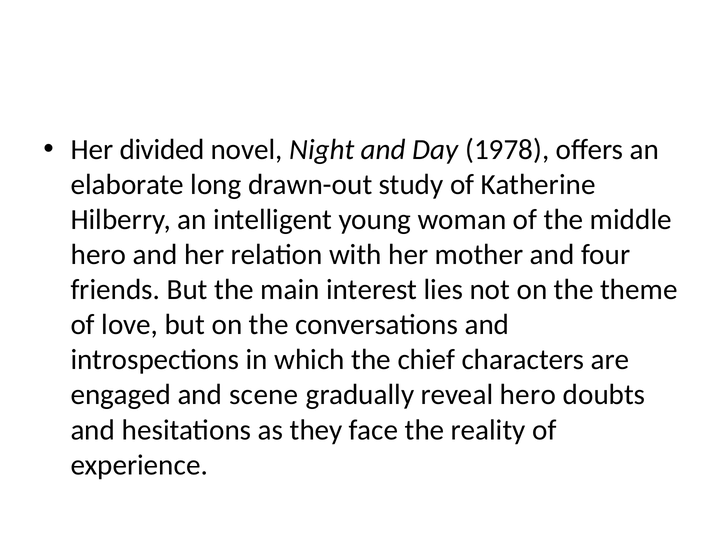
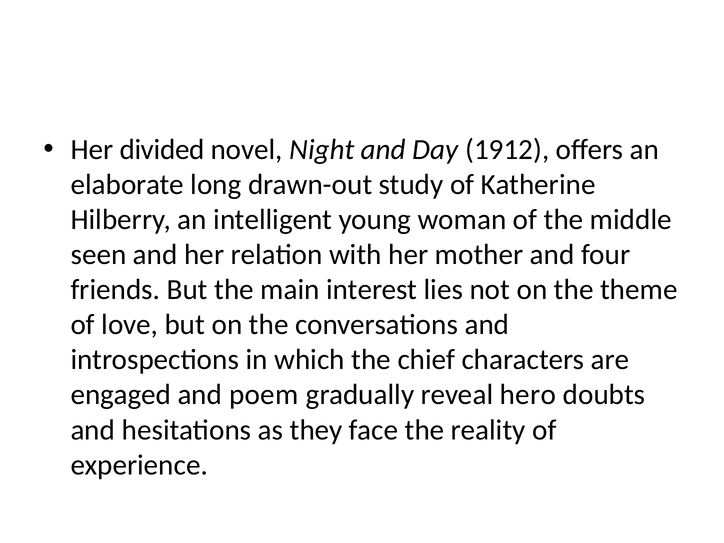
1978: 1978 -> 1912
hero at (98, 255): hero -> seen
scene: scene -> poem
